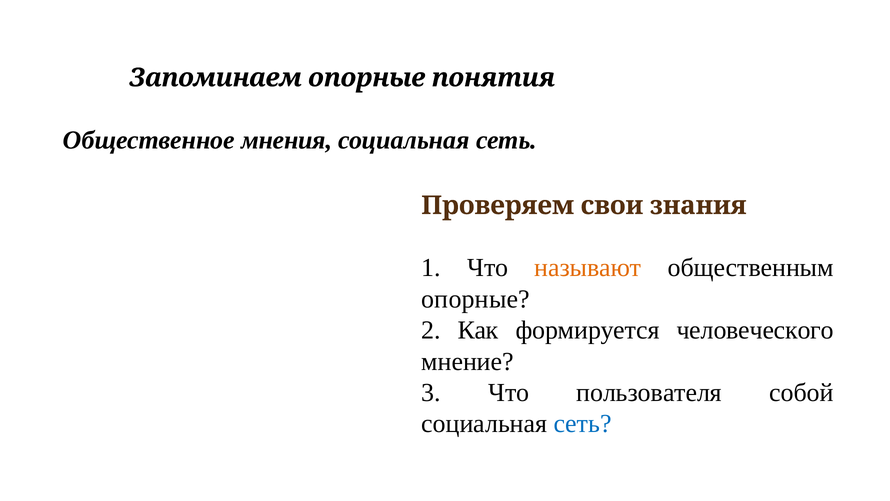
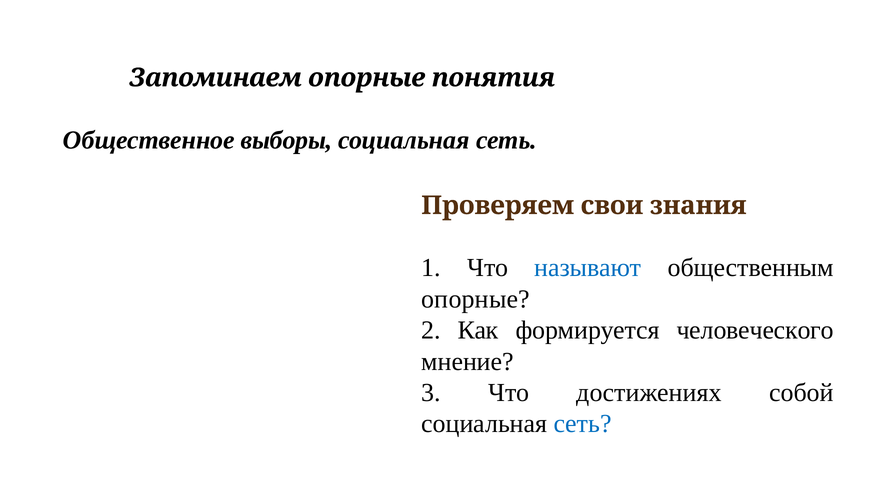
мнения: мнения -> выборы
называют colour: orange -> blue
пользователя: пользователя -> достижениях
